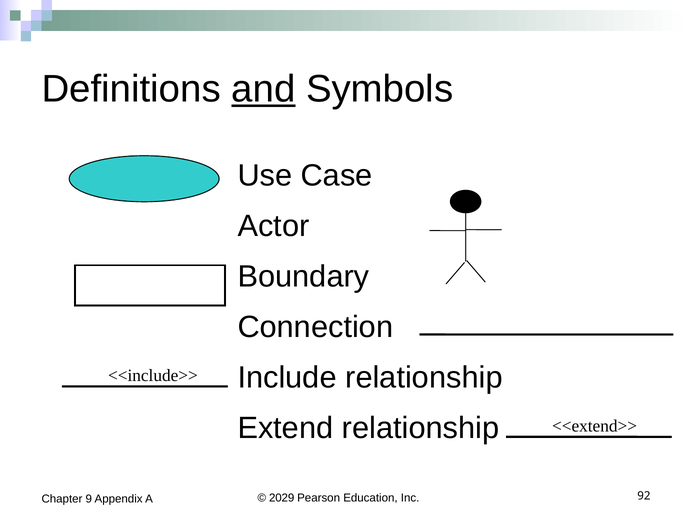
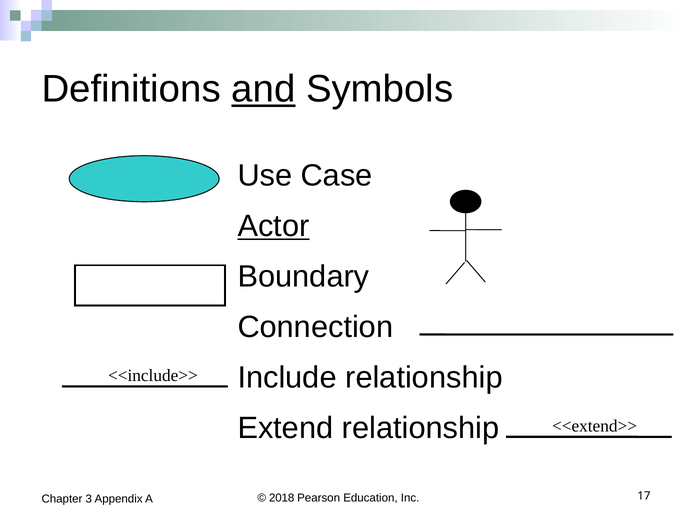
Actor underline: none -> present
2029: 2029 -> 2018
9: 9 -> 3
92: 92 -> 17
